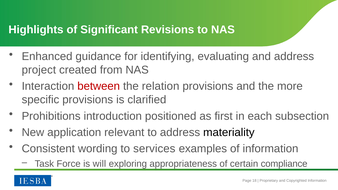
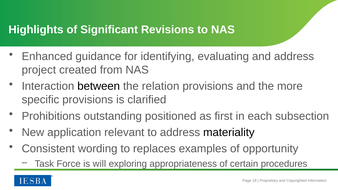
between colour: red -> black
introduction: introduction -> outstanding
services: services -> replaces
of information: information -> opportunity
compliance: compliance -> procedures
